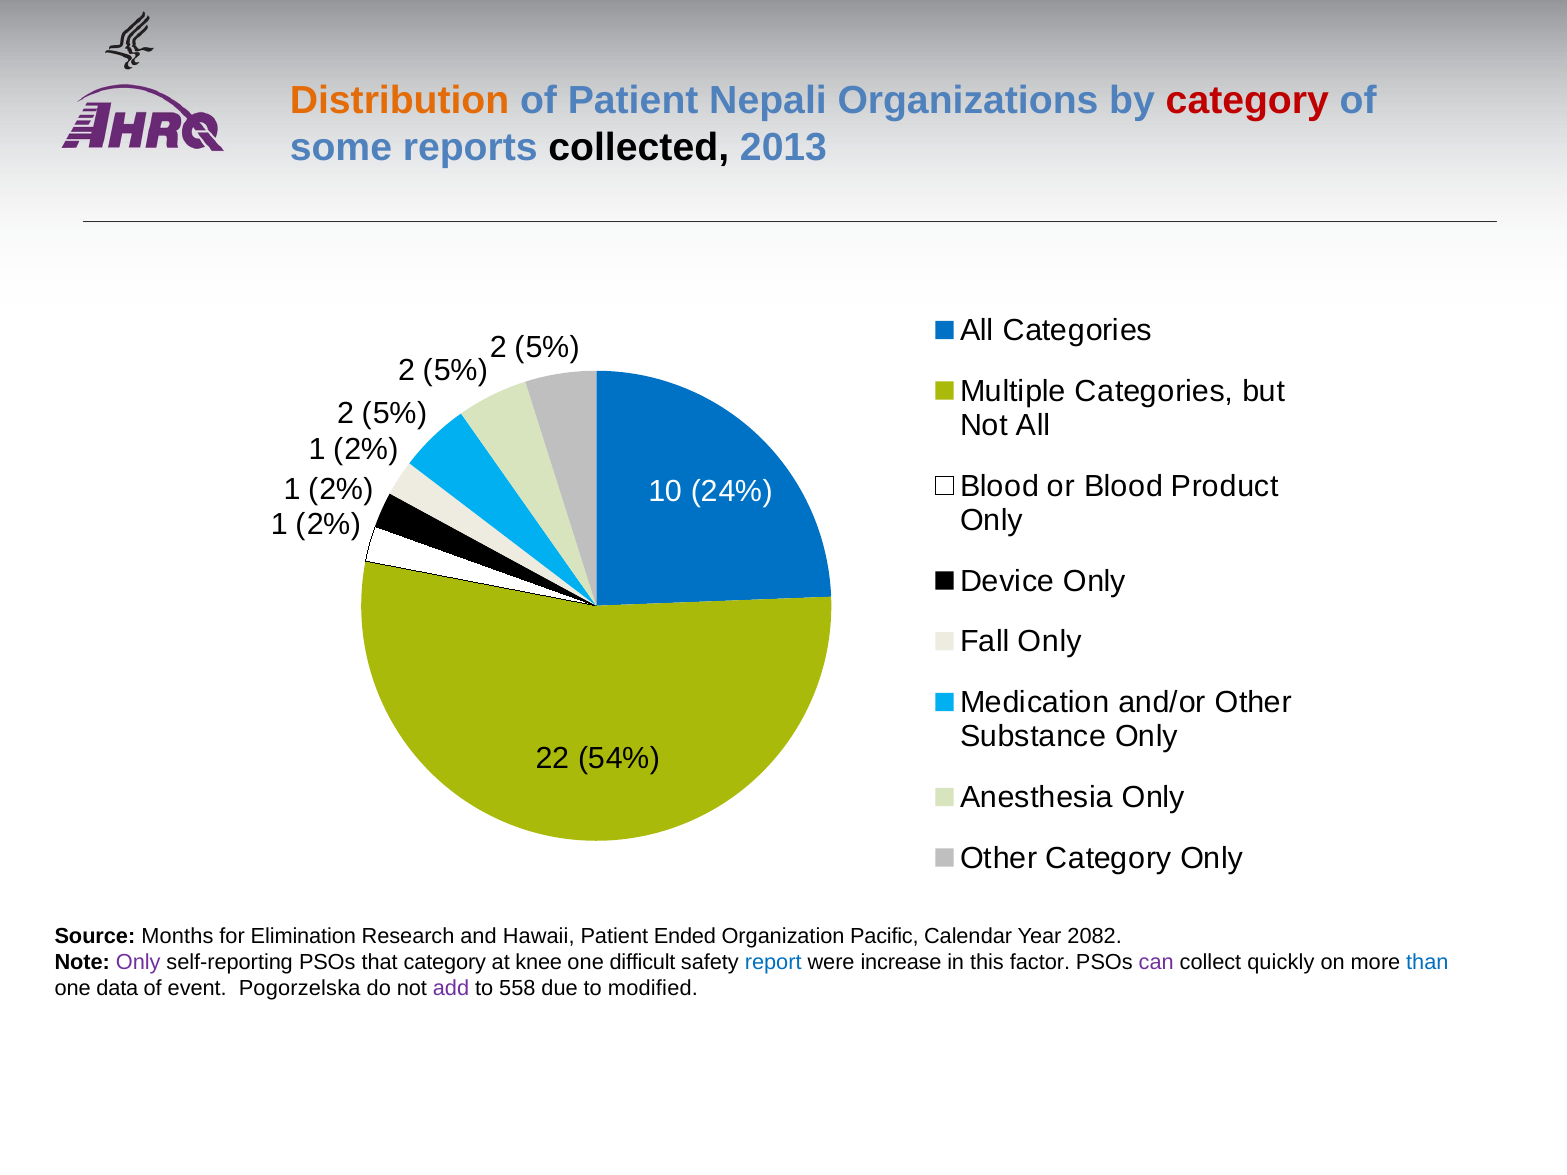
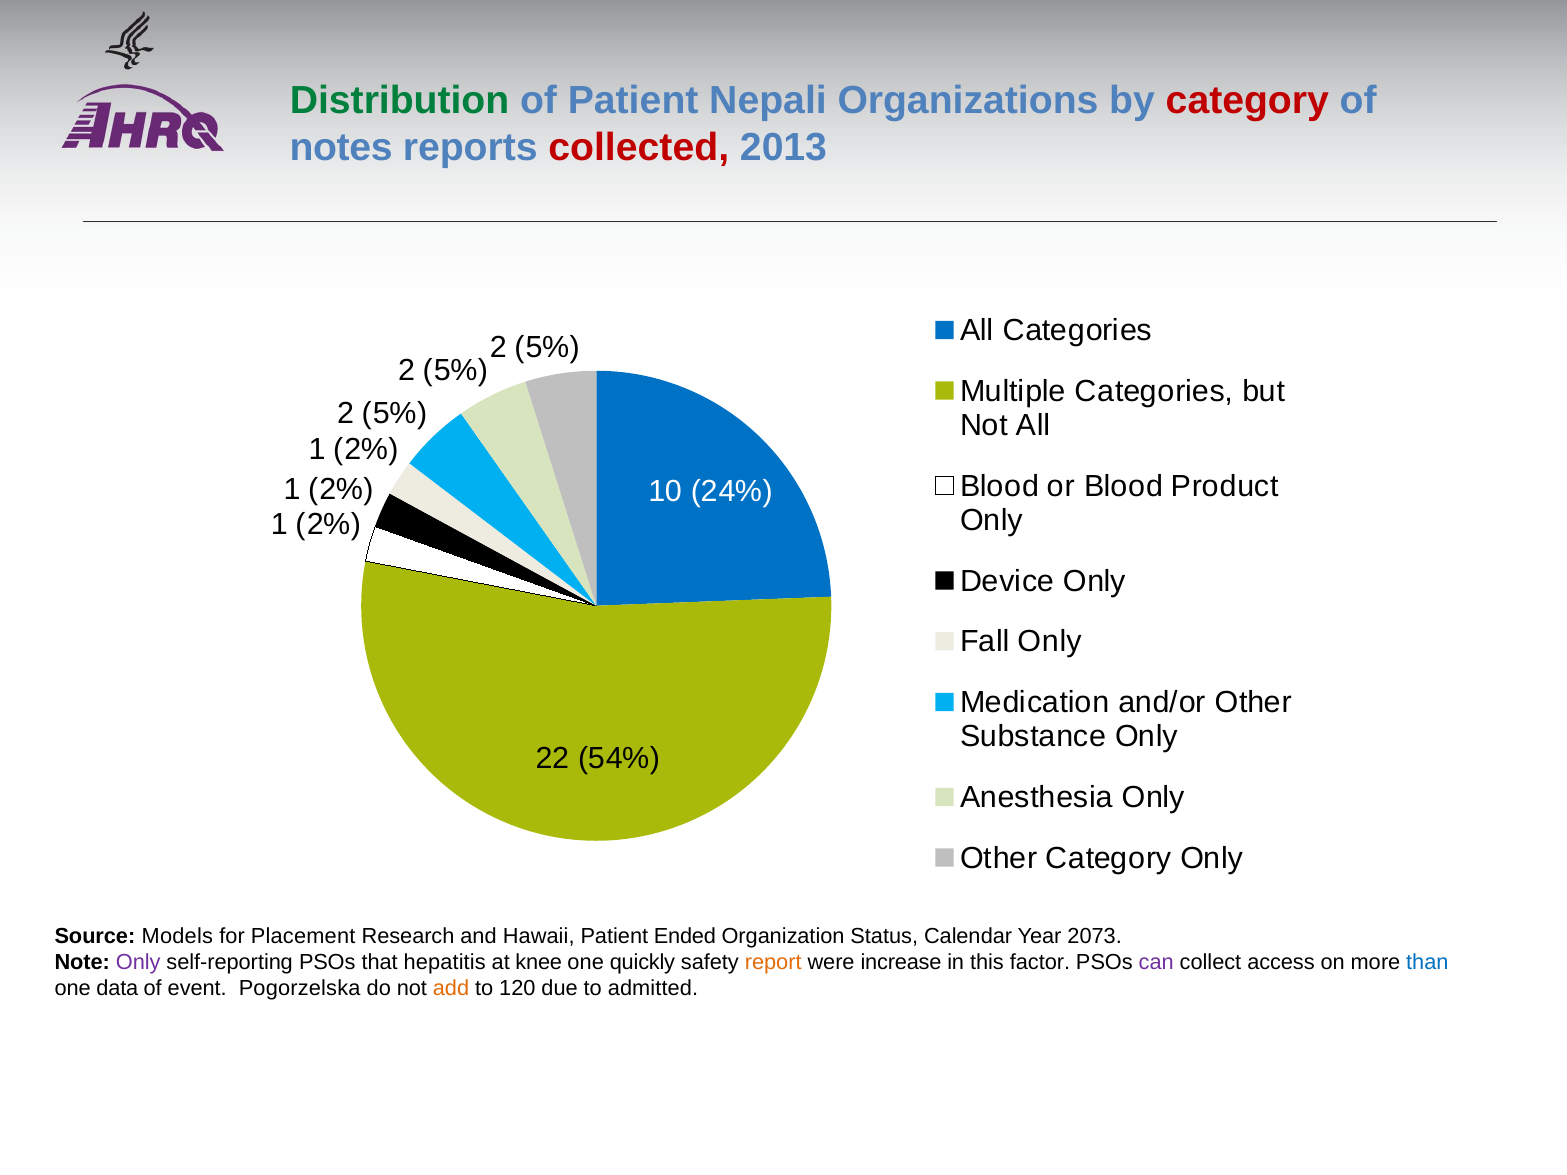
Distribution colour: orange -> green
some: some -> notes
collected colour: black -> red
Months: Months -> Models
Elimination: Elimination -> Placement
Pacific: Pacific -> Status
2082: 2082 -> 2073
that category: category -> hepatitis
difficult: difficult -> quickly
report colour: blue -> orange
quickly: quickly -> access
add colour: purple -> orange
558: 558 -> 120
modified: modified -> admitted
